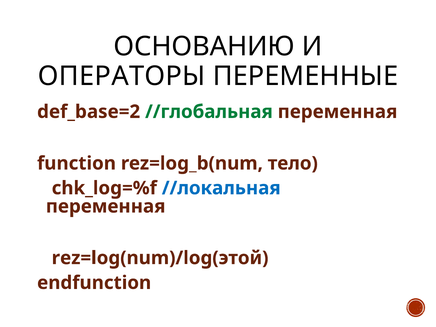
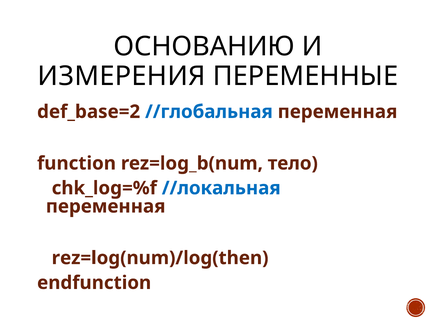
ОПЕРАТОРЫ: ОПЕРАТОРЫ -> ИЗМЕРЕНИЯ
//глобальная colour: green -> blue
rez=log(num)/log(этой: rez=log(num)/log(этой -> rez=log(num)/log(then
